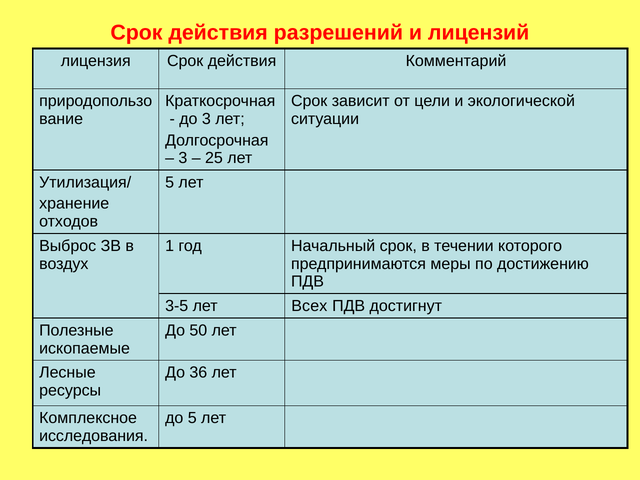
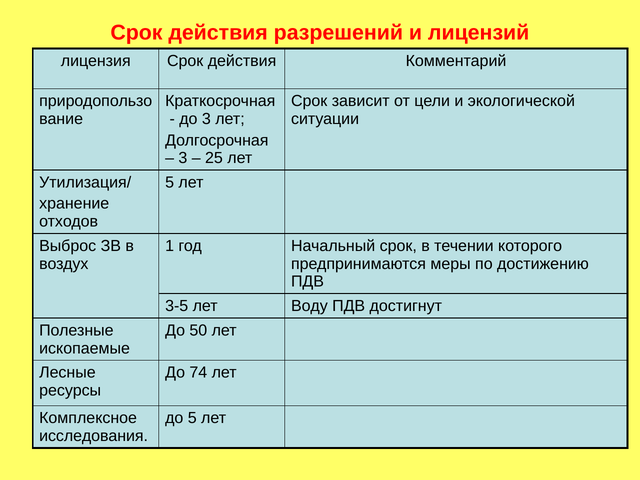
Всех: Всех -> Воду
36: 36 -> 74
